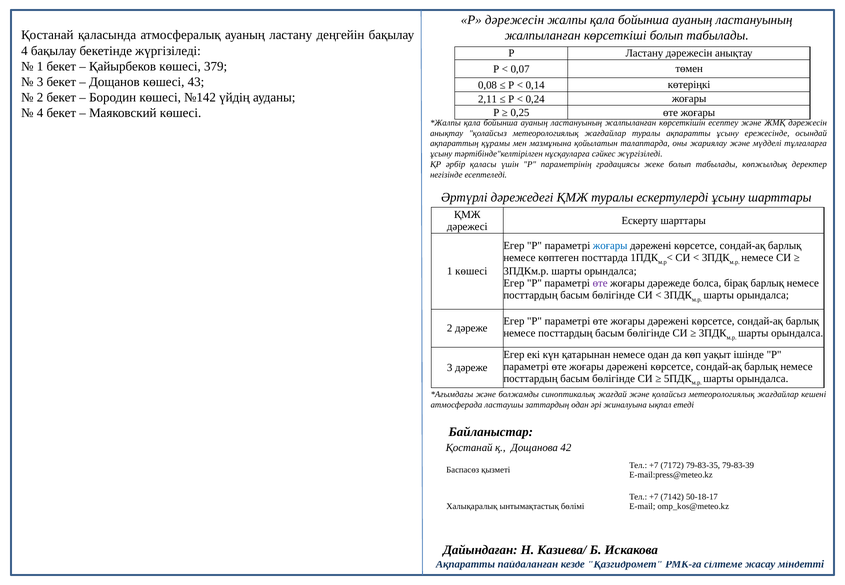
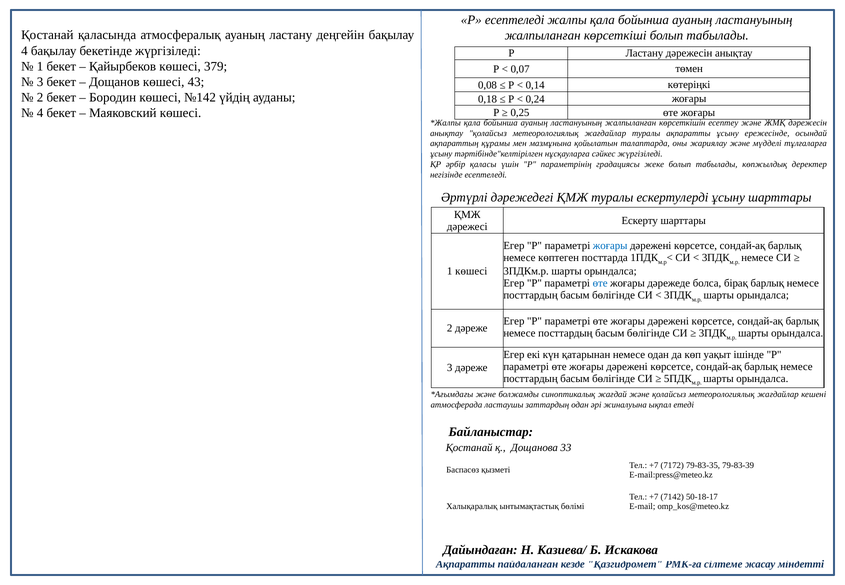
Р дәрежесін: дәрежесін -> есептеледі
2,11: 2,11 -> 0,18
өте at (600, 283) colour: purple -> blue
42: 42 -> 33
